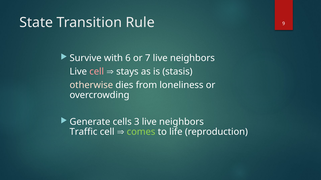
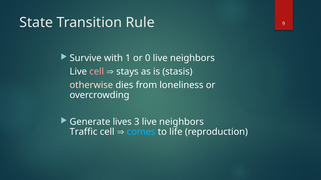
6: 6 -> 1
7: 7 -> 0
cells: cells -> lives
comes colour: light green -> light blue
